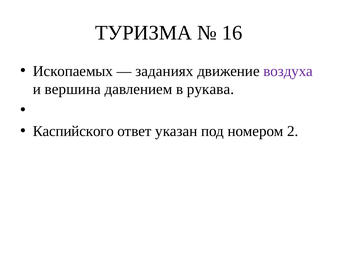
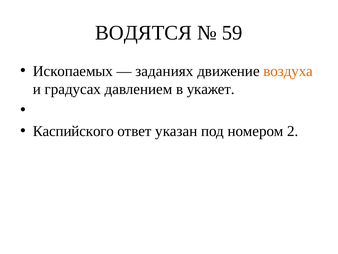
ТУРИЗМА: ТУРИЗМА -> ВОДЯТСЯ
16: 16 -> 59
воздуха colour: purple -> orange
вершина: вершина -> градусах
рукава: рукава -> укажет
